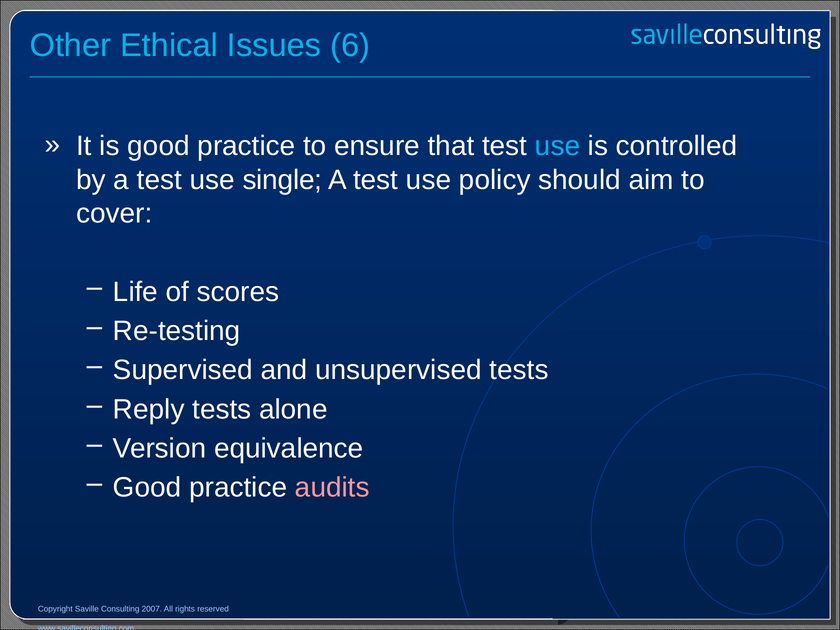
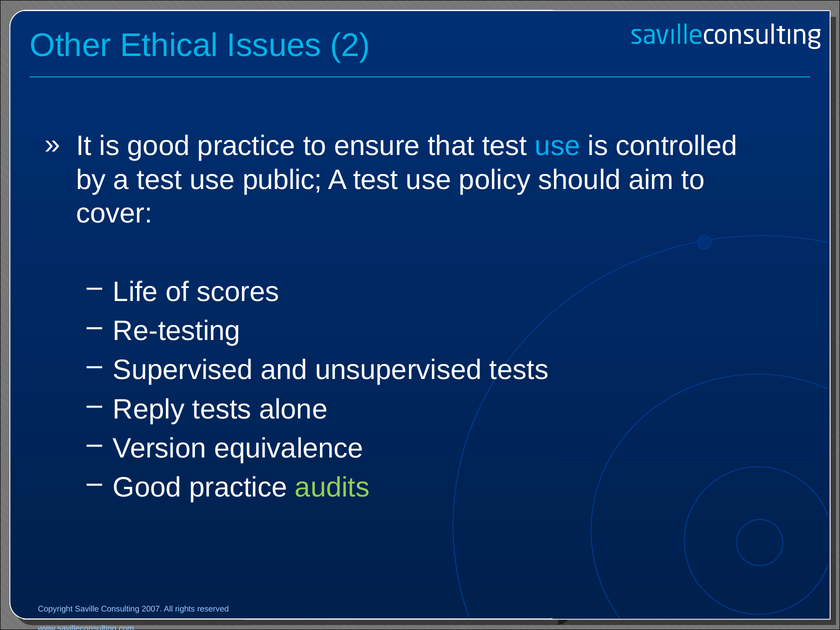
6: 6 -> 2
single: single -> public
audits colour: pink -> light green
